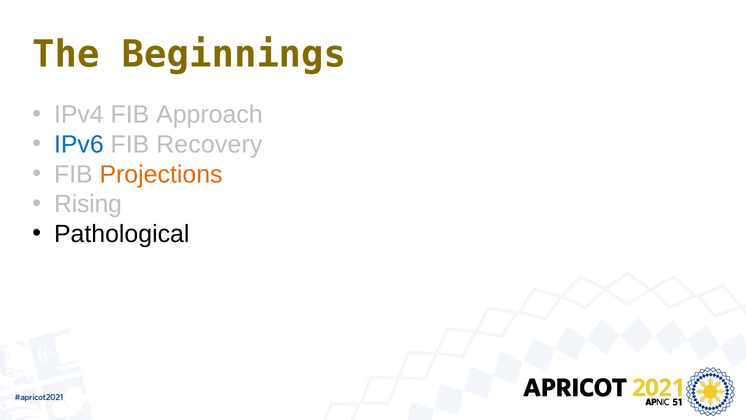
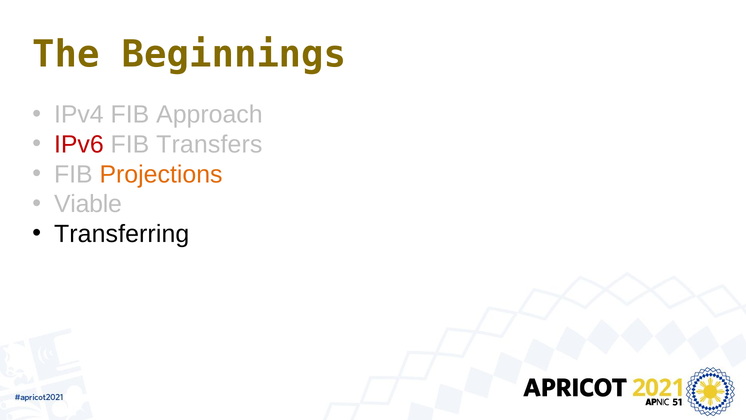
IPv6 colour: blue -> red
Recovery: Recovery -> Transfers
Rising: Rising -> Viable
Pathological: Pathological -> Transferring
